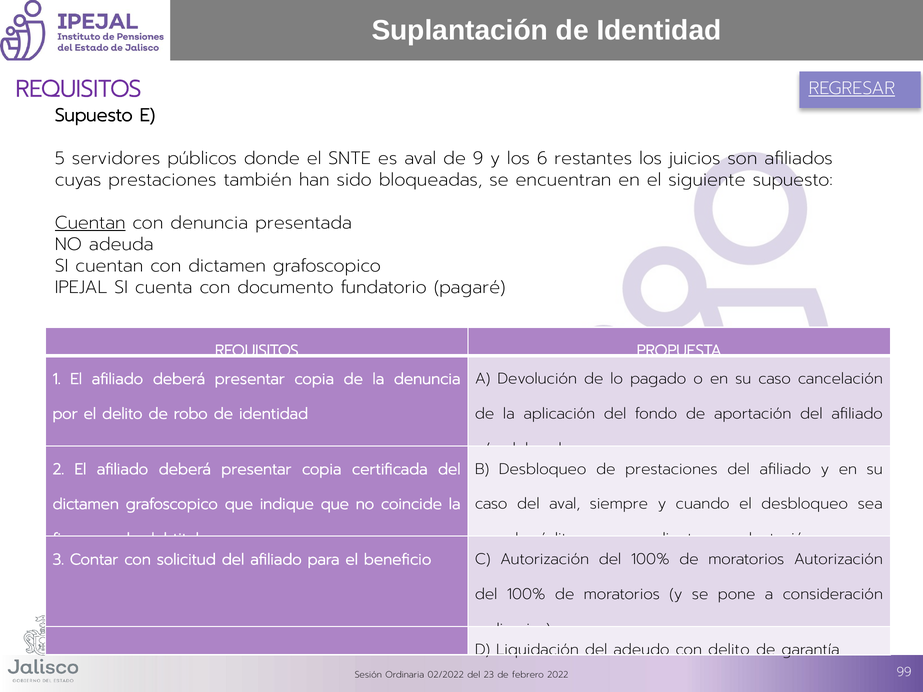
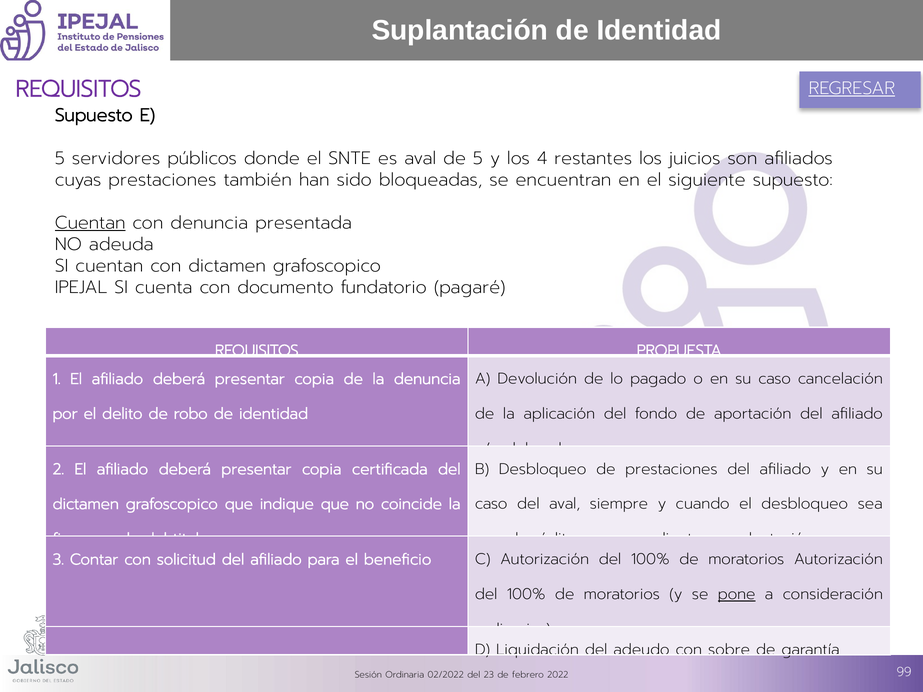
de 9: 9 -> 5
6: 6 -> 4
pone underline: none -> present
con delito: delito -> sobre
